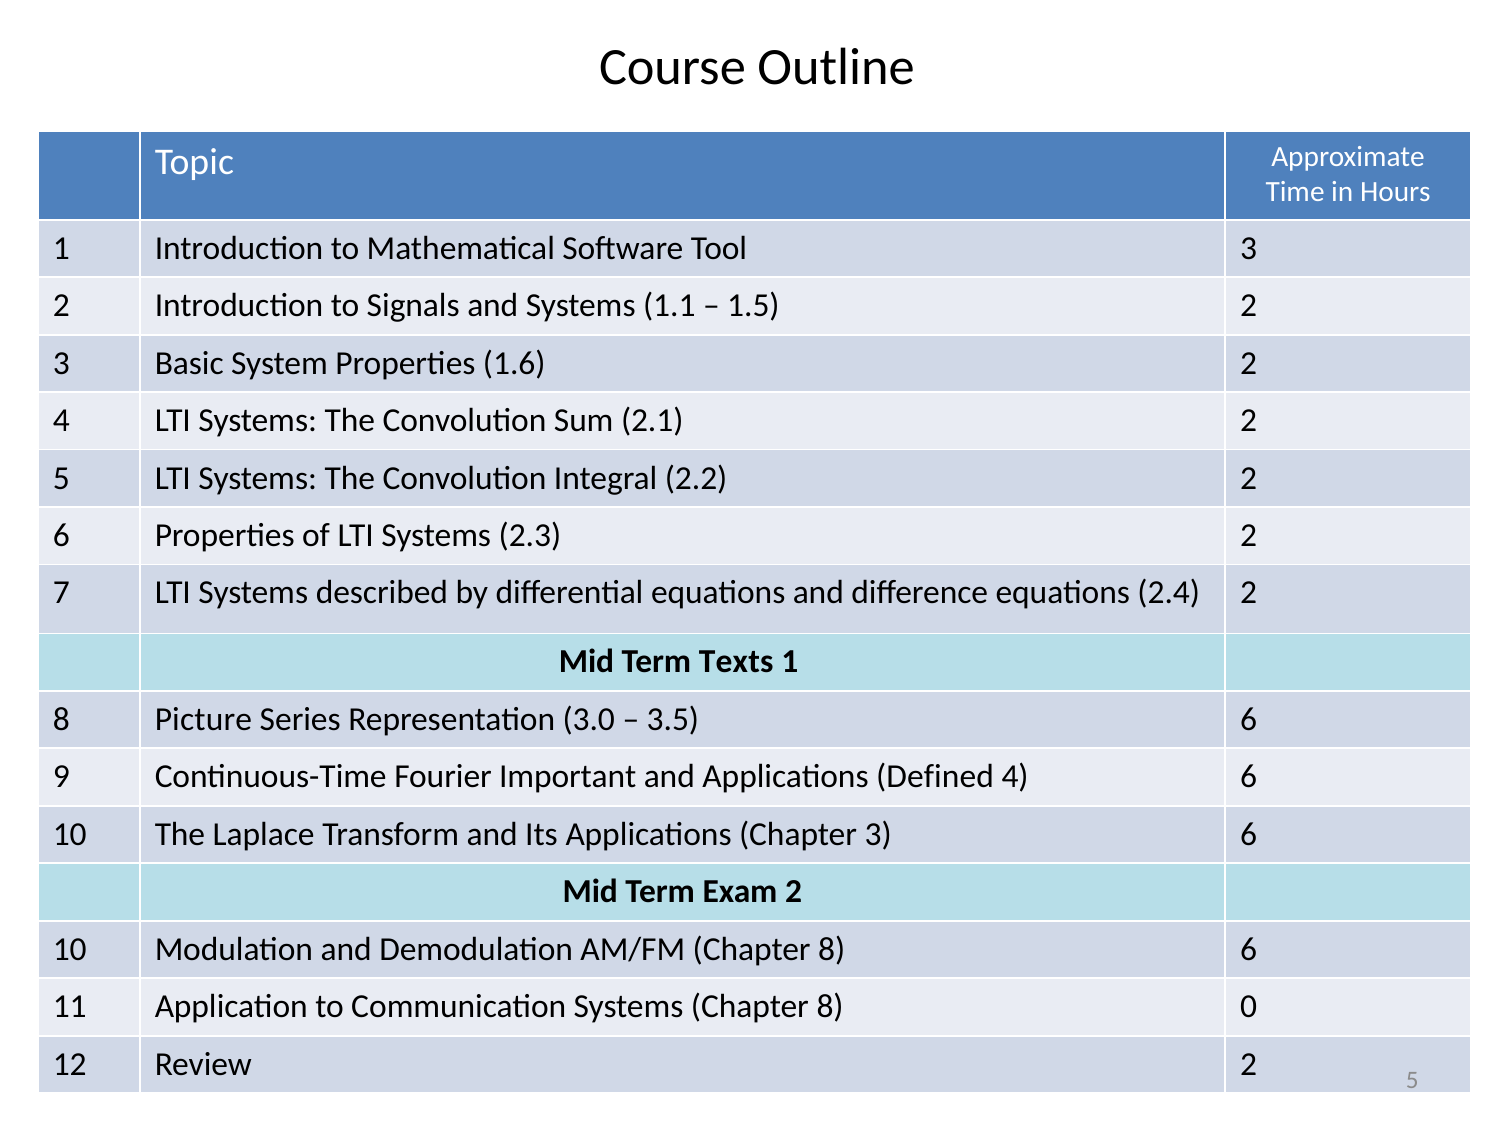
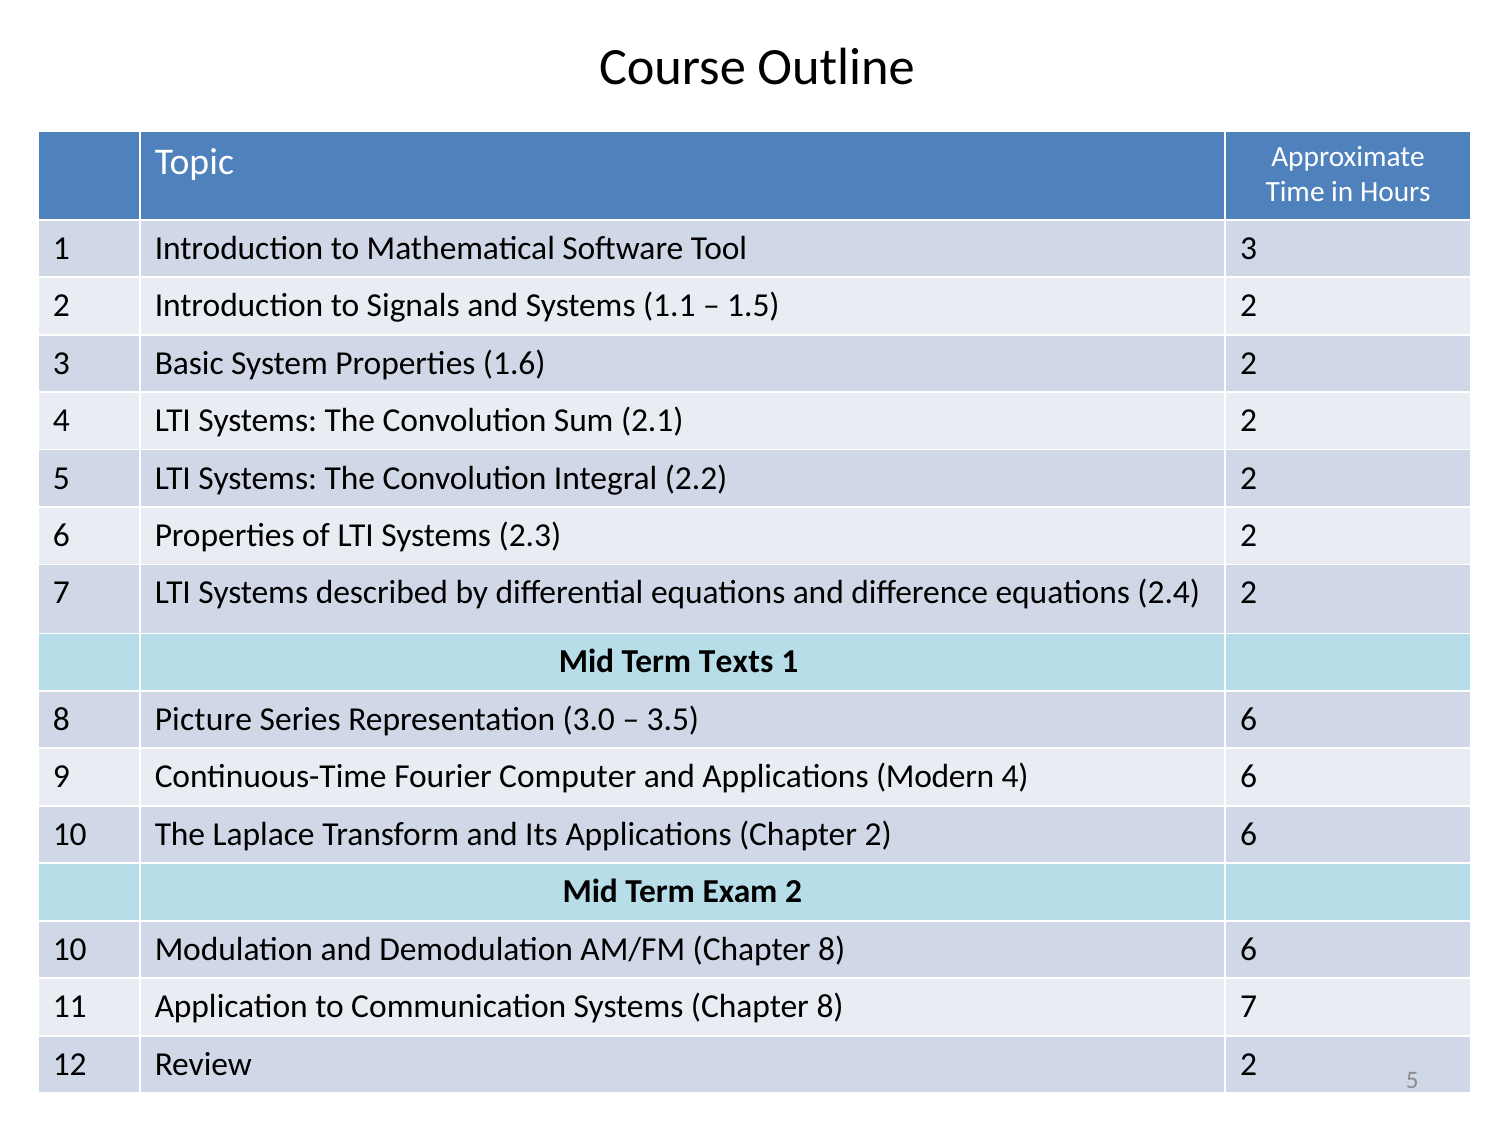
Important: Important -> Computer
Defined: Defined -> Modern
Chapter 3: 3 -> 2
8 0: 0 -> 7
